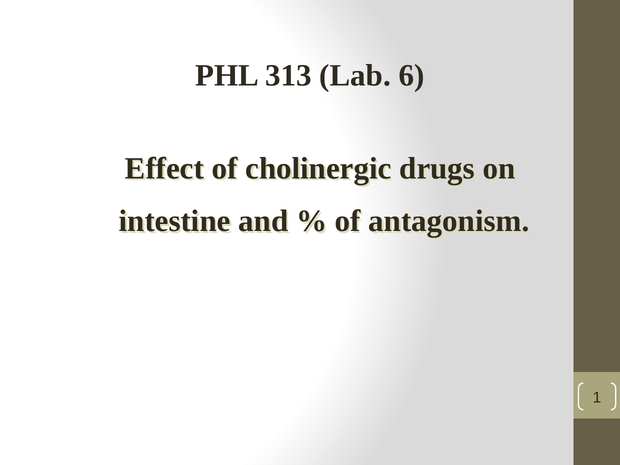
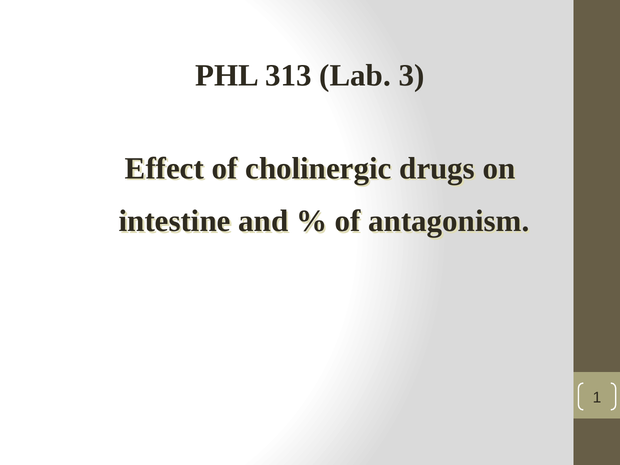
6: 6 -> 3
